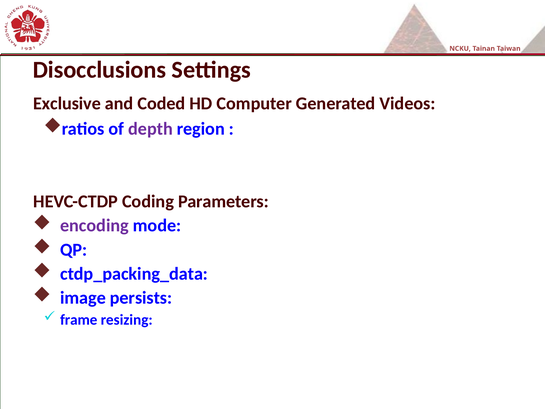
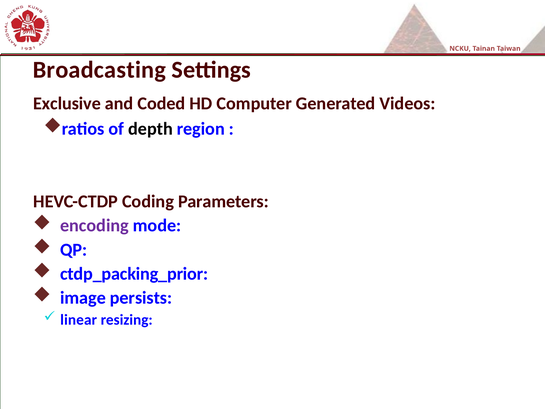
Disocclusions: Disocclusions -> Broadcasting
depth at (150, 129) colour: purple -> black
ctdp_packing_data: ctdp_packing_data -> ctdp_packing_prior
frame: frame -> linear
